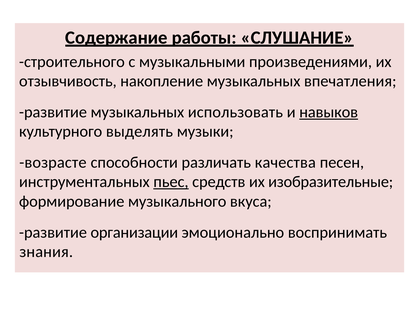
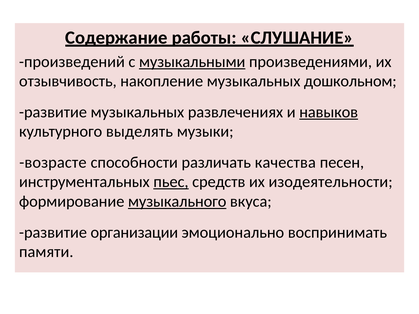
строительного: строительного -> произведений
музыкальными underline: none -> present
впечатления: впечатления -> дошкольном
использовать: использовать -> развлечениях
изобразительные: изобразительные -> изодеятельности
музыкального underline: none -> present
знания: знания -> памяти
